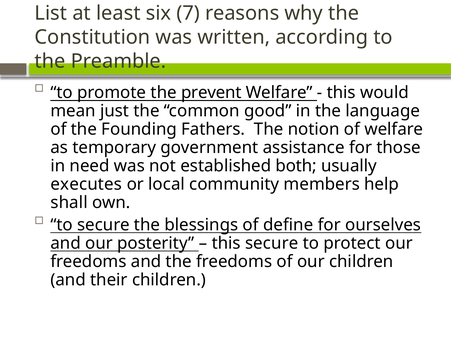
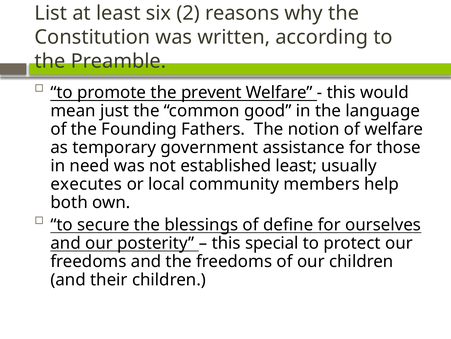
7: 7 -> 2
established both: both -> least
shall: shall -> both
this secure: secure -> special
